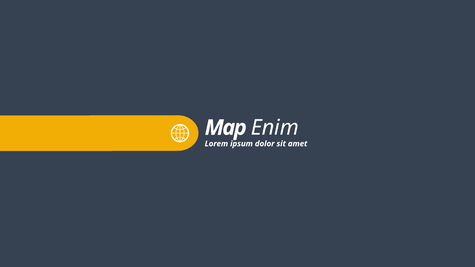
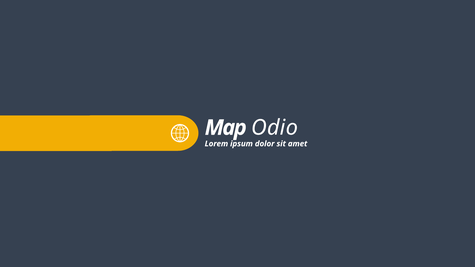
Enim: Enim -> Odio
